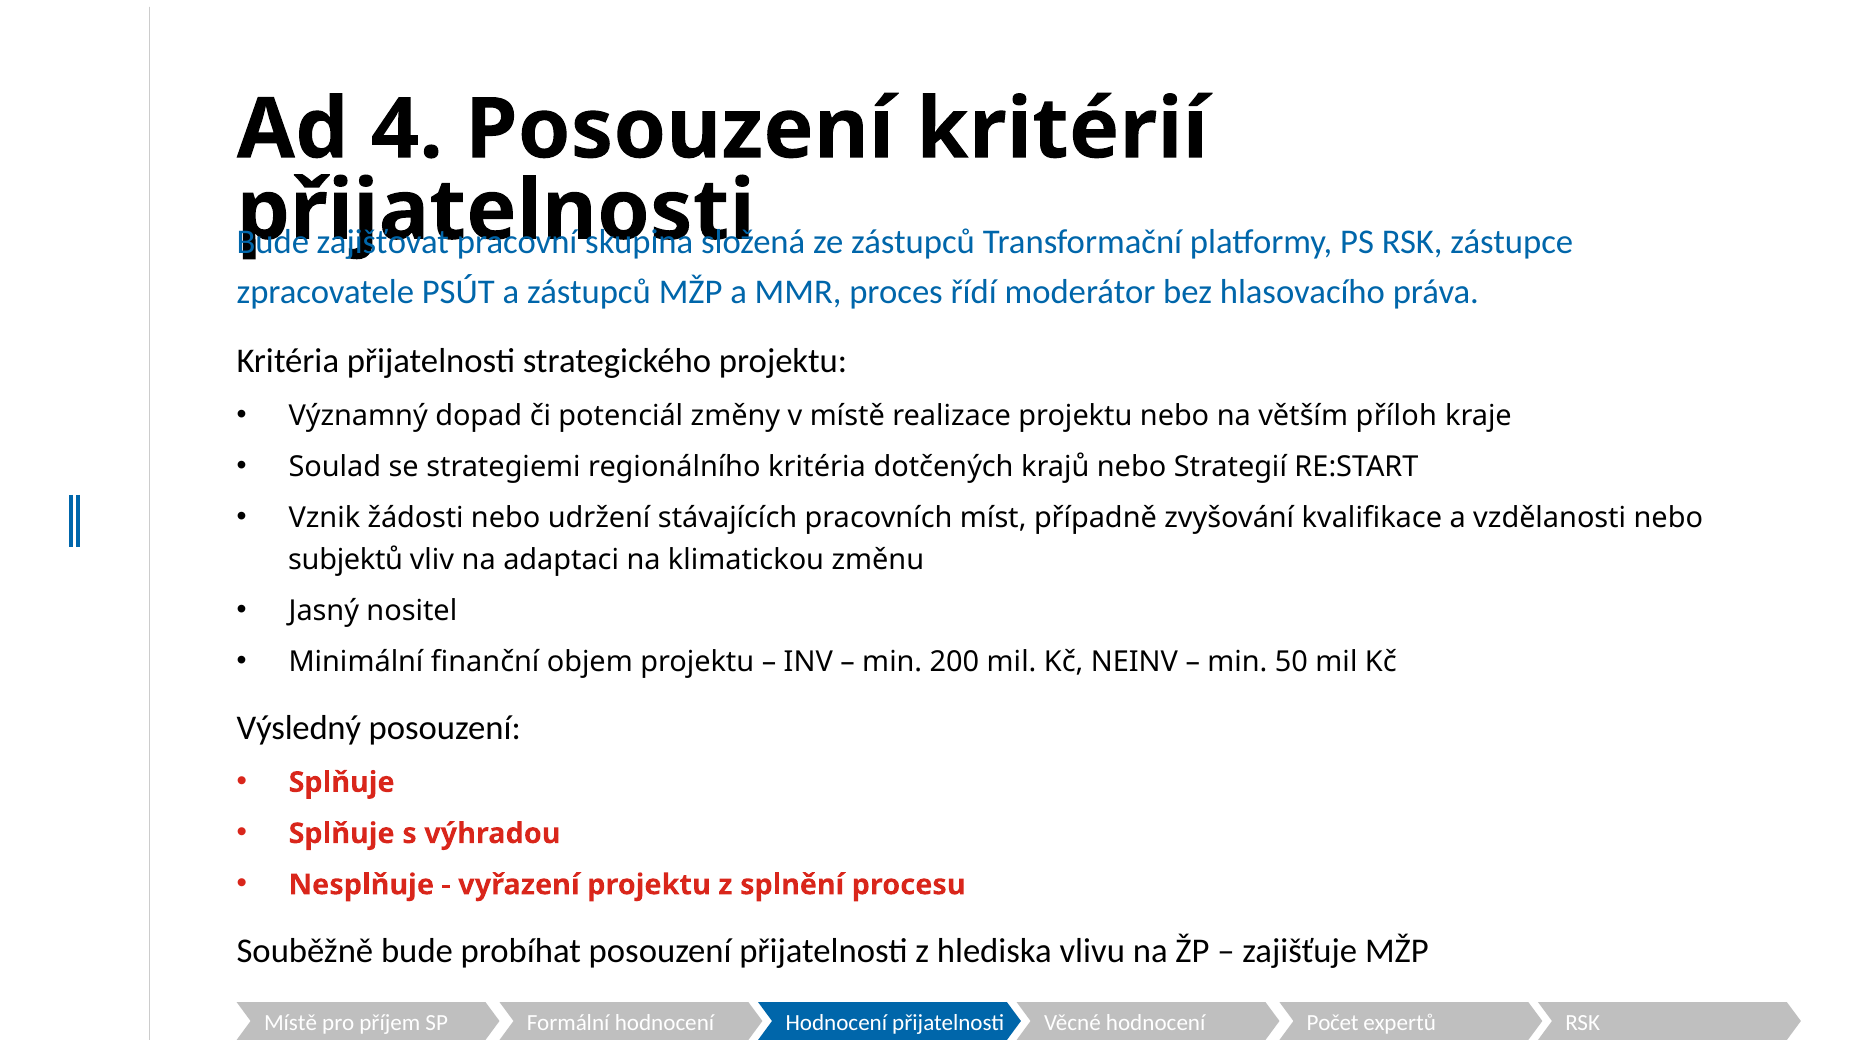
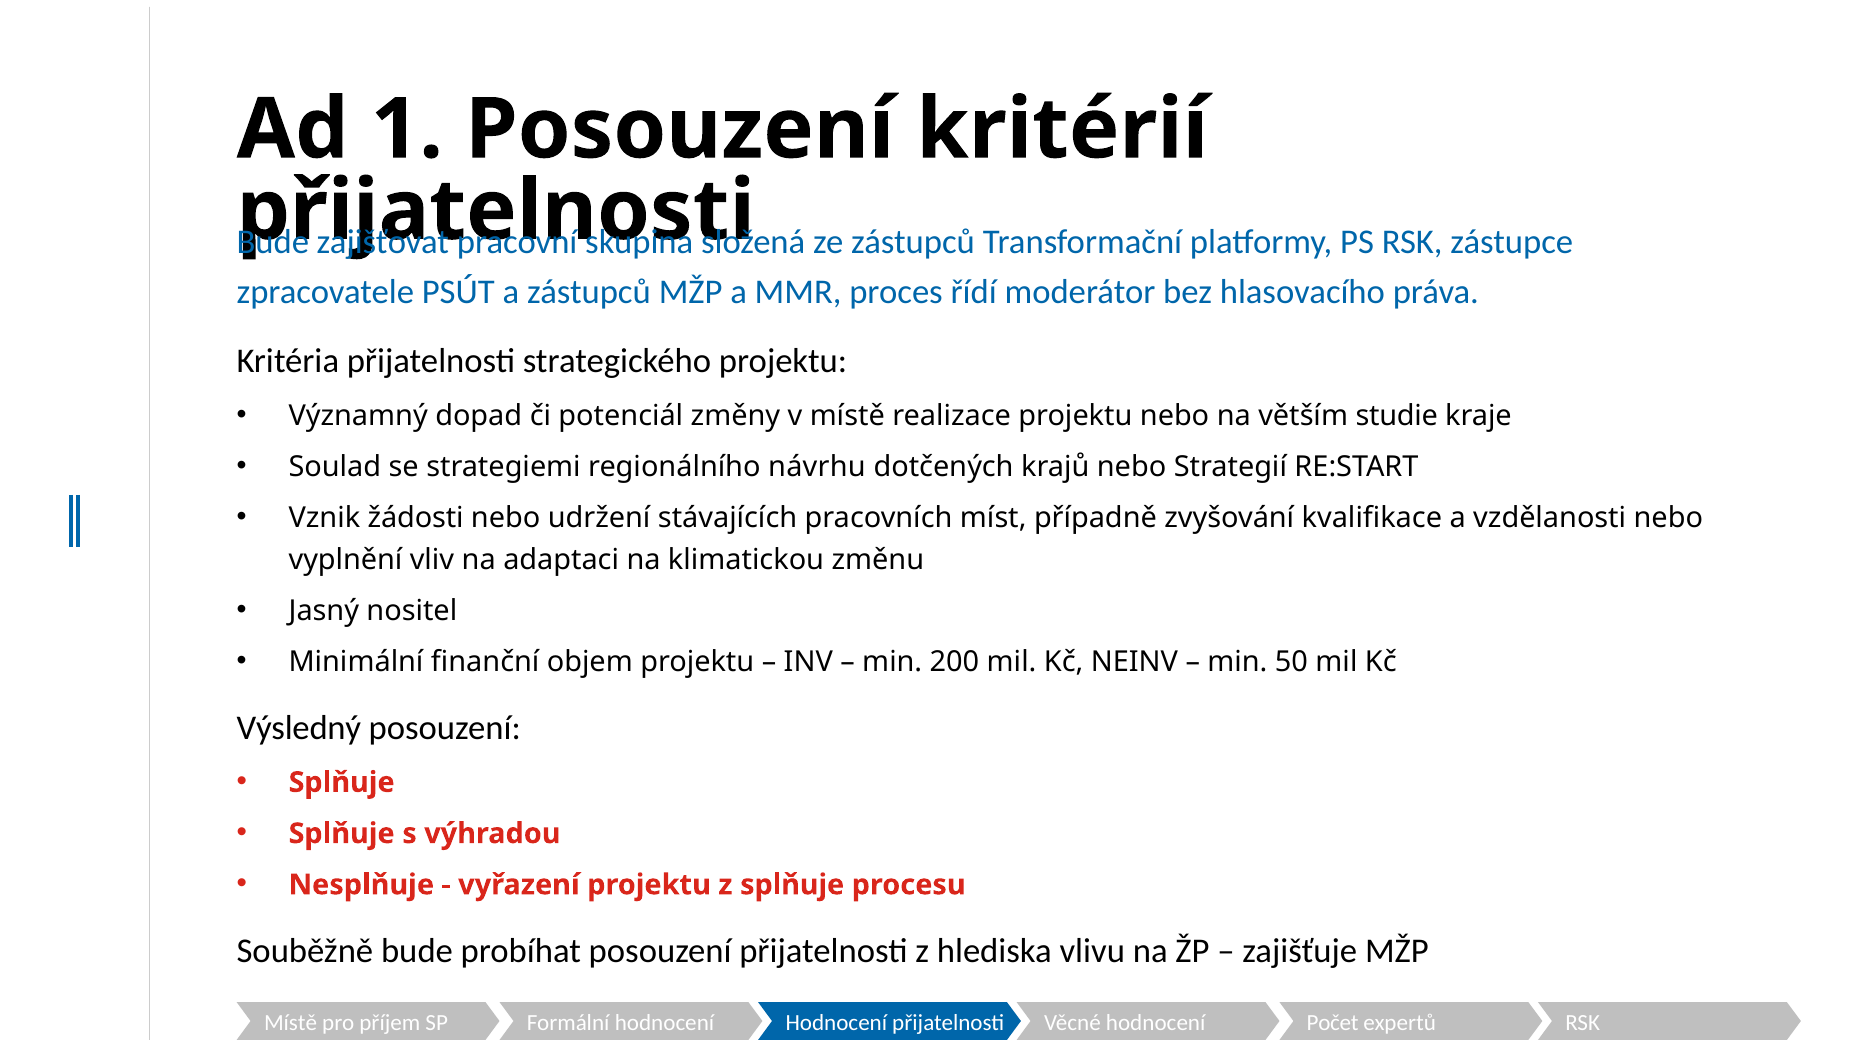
4: 4 -> 1
příloh: příloh -> studie
regionálního kritéria: kritéria -> návrhu
subjektů: subjektů -> vyplnění
z splnění: splnění -> splňuje
